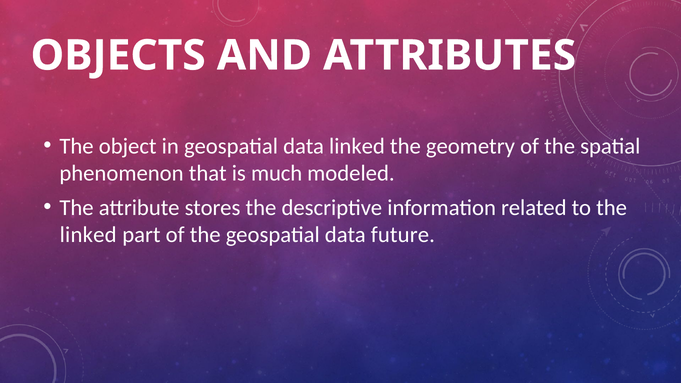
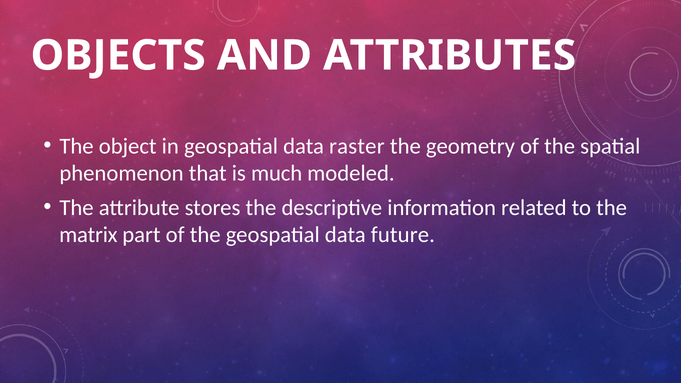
data linked: linked -> raster
linked at (88, 235): linked -> matrix
